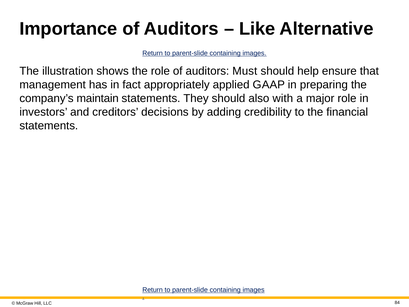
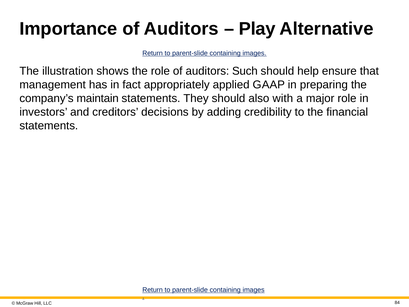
Like: Like -> Play
Must: Must -> Such
